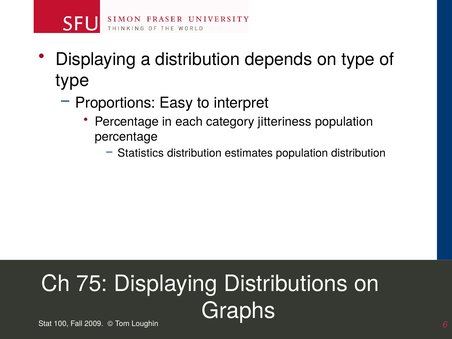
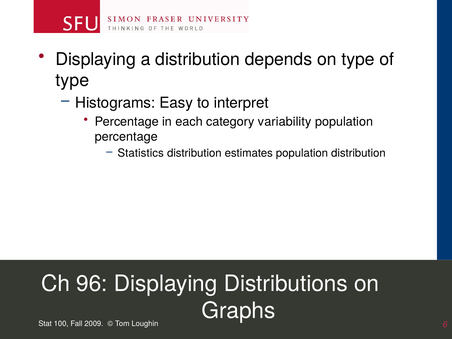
Proportions: Proportions -> Histograms
jitteriness: jitteriness -> variability
75: 75 -> 96
